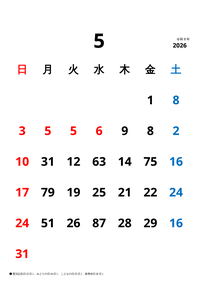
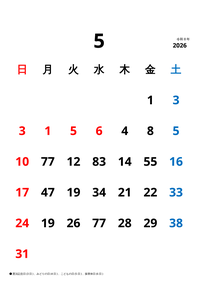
1 8: 8 -> 3
3 5: 5 -> 1
9: 9 -> 4
8 2: 2 -> 5
10 31: 31 -> 77
63: 63 -> 83
75: 75 -> 55
79: 79 -> 47
25: 25 -> 34
22 24: 24 -> 33
24 51: 51 -> 19
26 87: 87 -> 77
29 16: 16 -> 38
